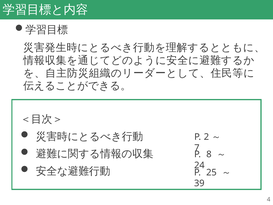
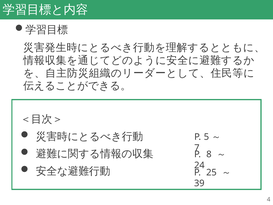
2: 2 -> 5
